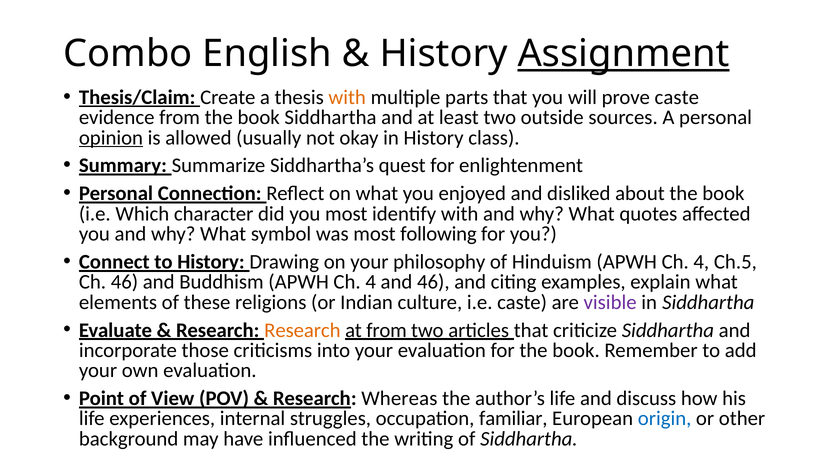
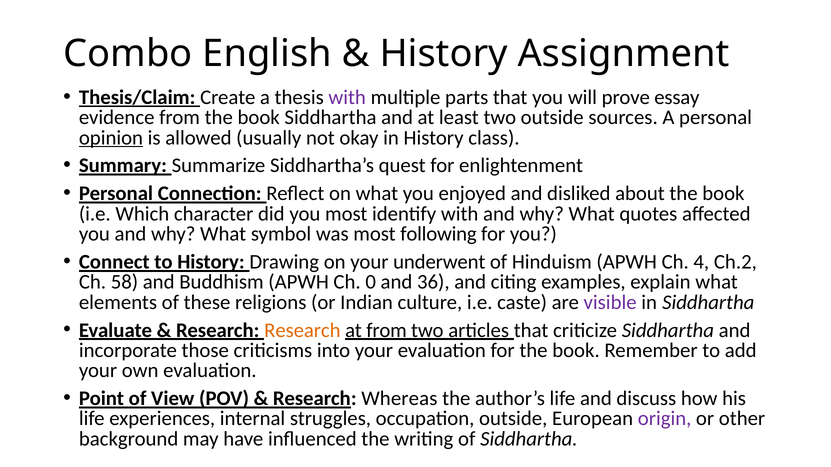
Assignment underline: present -> none
with at (347, 97) colour: orange -> purple
prove caste: caste -> essay
philosophy: philosophy -> underwent
Ch.5: Ch.5 -> Ch.2
Ch 46: 46 -> 58
Buddhism APWH Ch 4: 4 -> 0
and 46: 46 -> 36
occupation familiar: familiar -> outside
origin colour: blue -> purple
